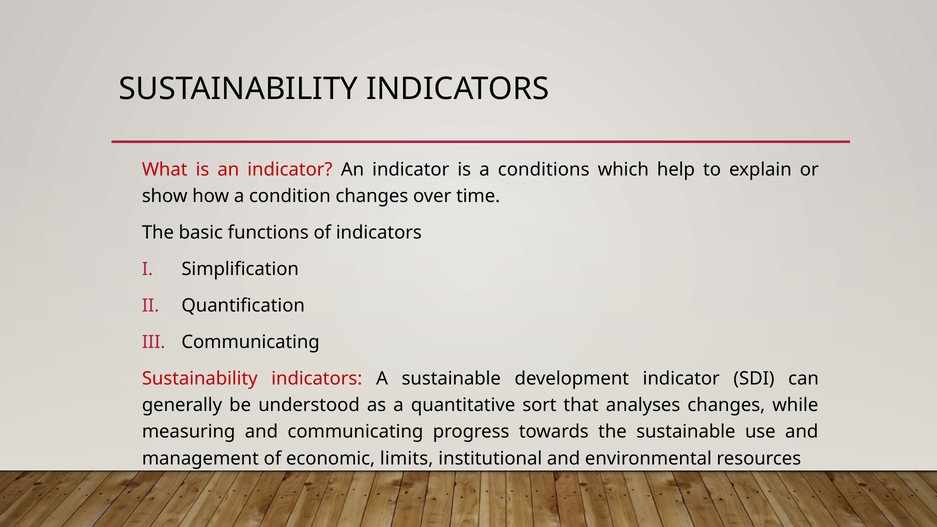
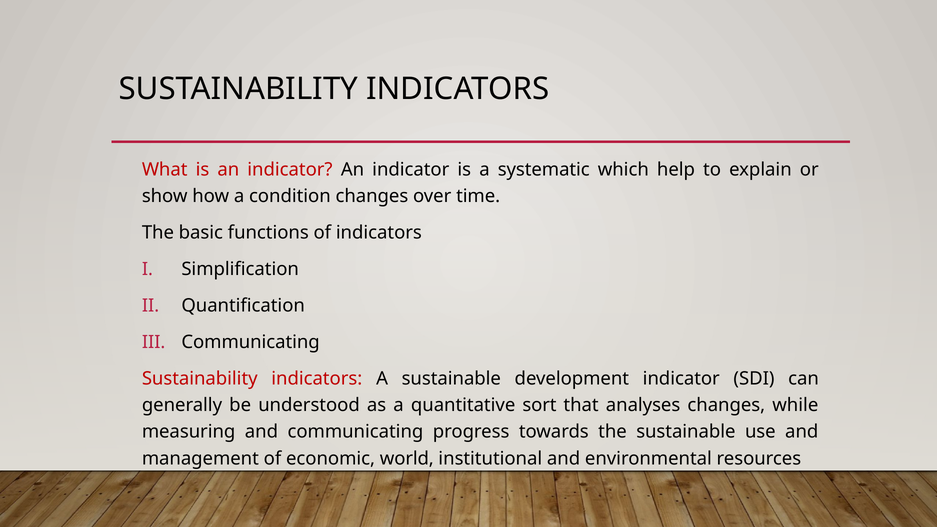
conditions: conditions -> systematic
limits: limits -> world
